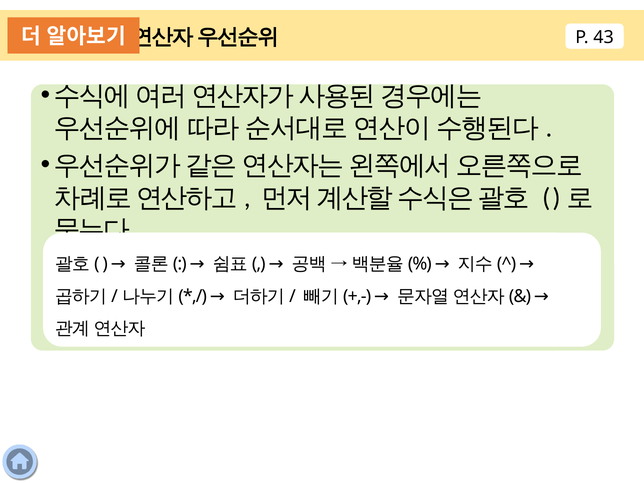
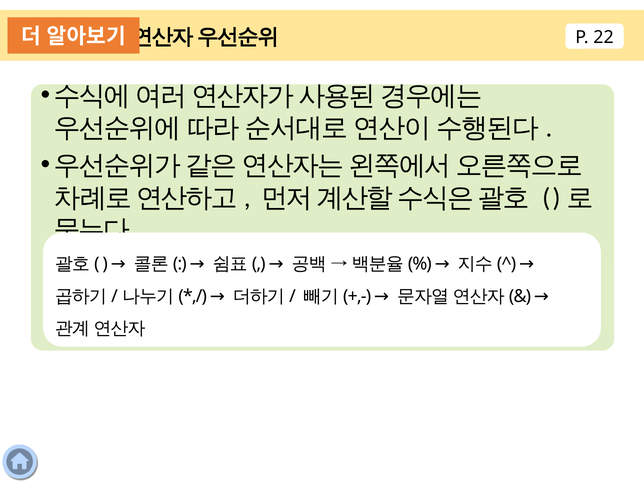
43: 43 -> 22
